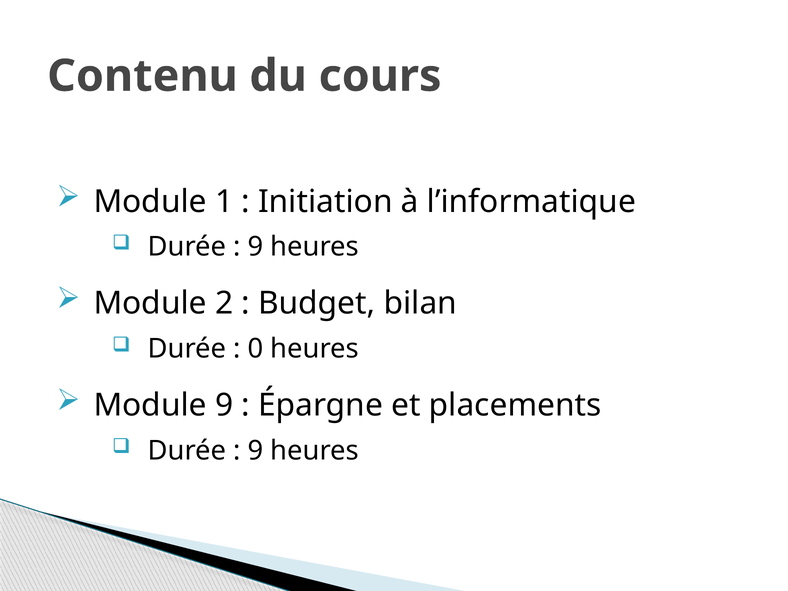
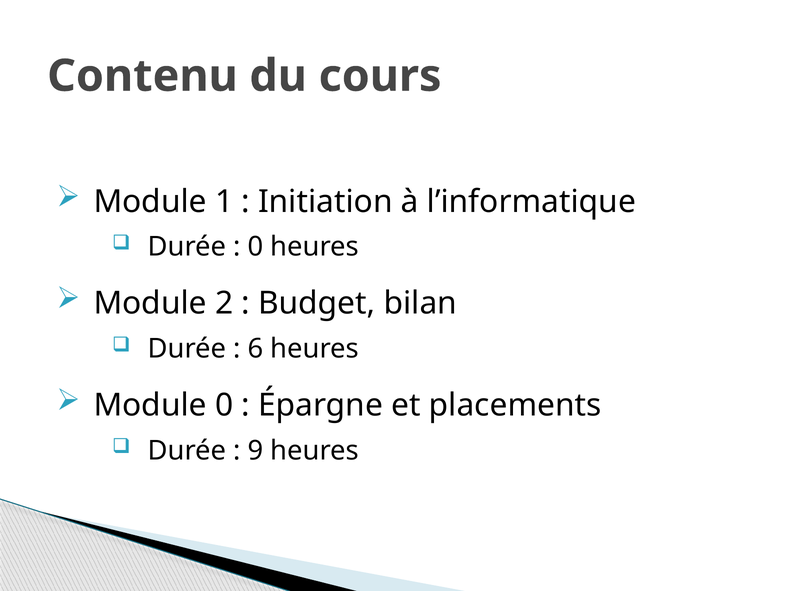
9 at (256, 247): 9 -> 0
0: 0 -> 6
Module 9: 9 -> 0
